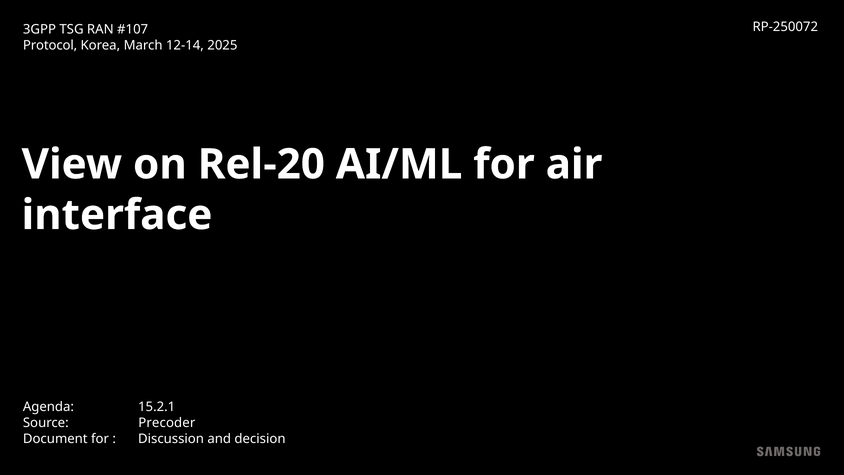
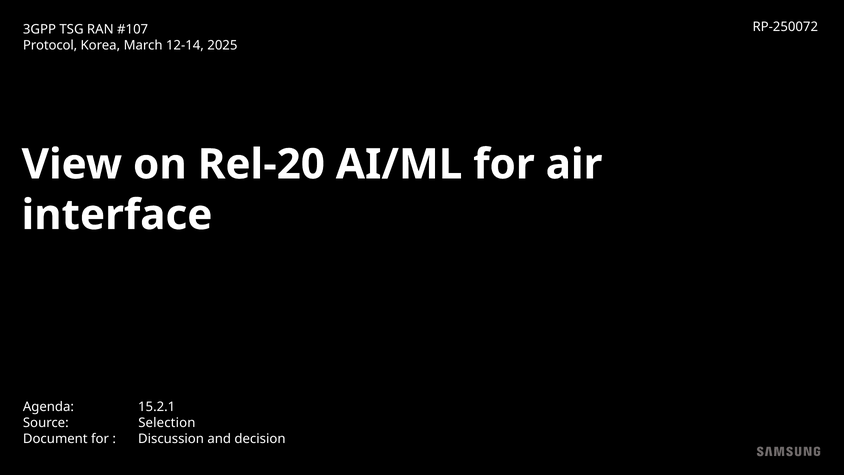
Precoder: Precoder -> Selection
